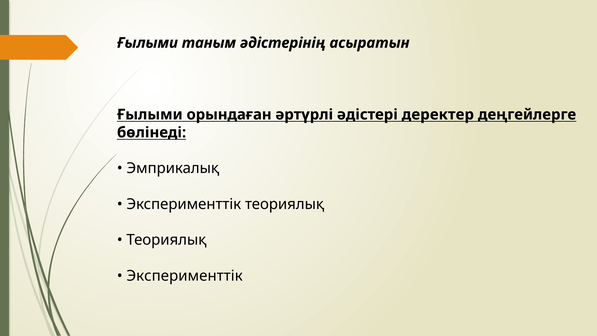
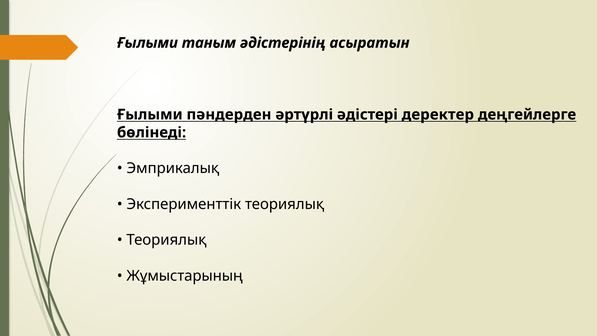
орындаған: орындаған -> пәндерден
Эксперименттік at (185, 276): Эксперименттік -> Жұмыстарының
